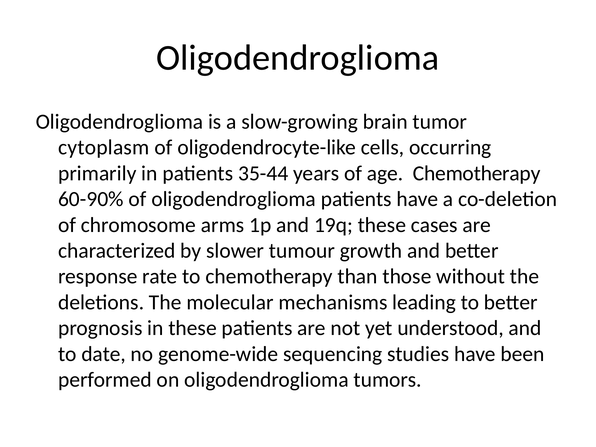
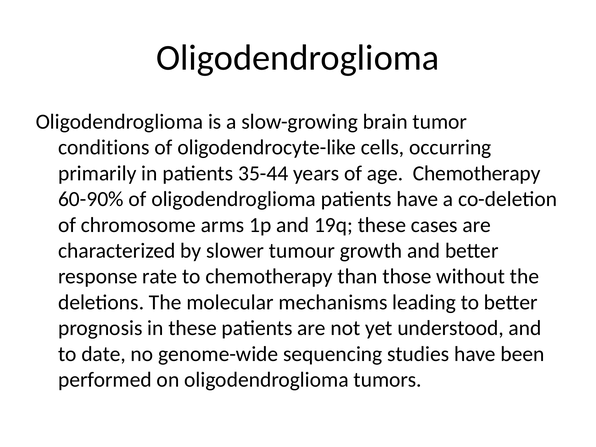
cytoplasm: cytoplasm -> conditions
